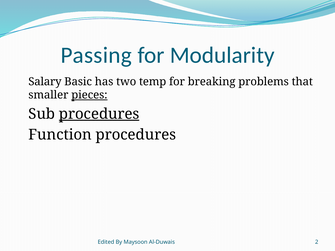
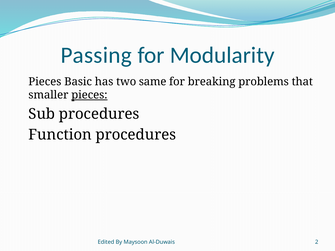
Salary at (45, 82): Salary -> Pieces
temp: temp -> same
procedures at (99, 114) underline: present -> none
